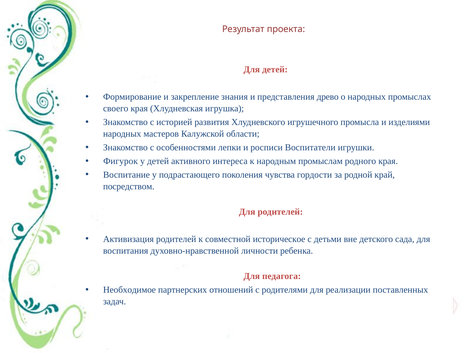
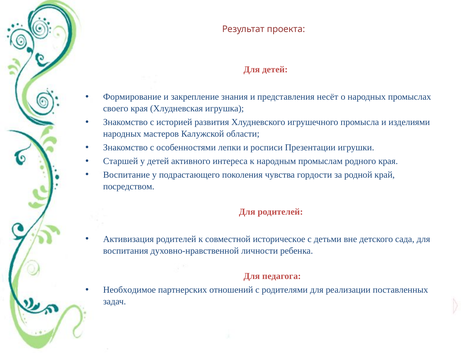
древо: древо -> несёт
Воспитатели: Воспитатели -> Презентации
Фигурок: Фигурок -> Старшей
